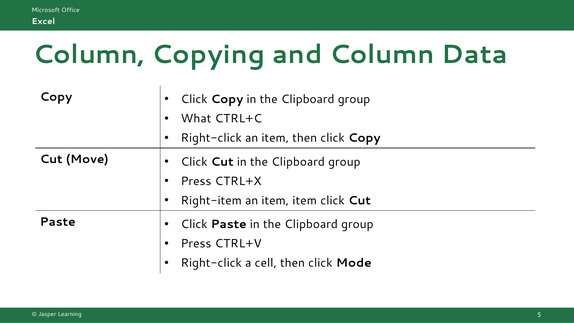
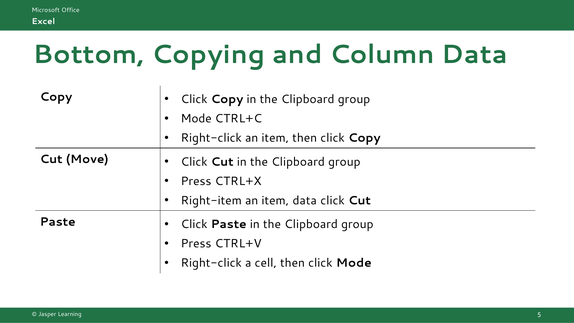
Column at (89, 54): Column -> Bottom
What at (196, 119): What -> Mode
item item: item -> data
